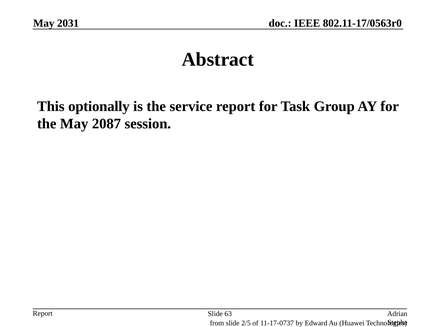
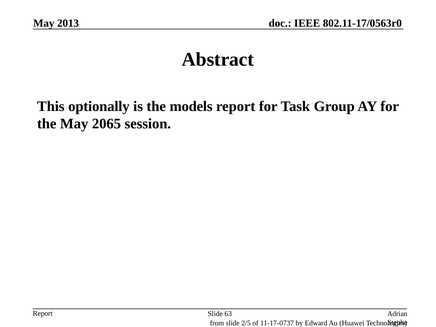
2031: 2031 -> 2013
service: service -> models
2087: 2087 -> 2065
